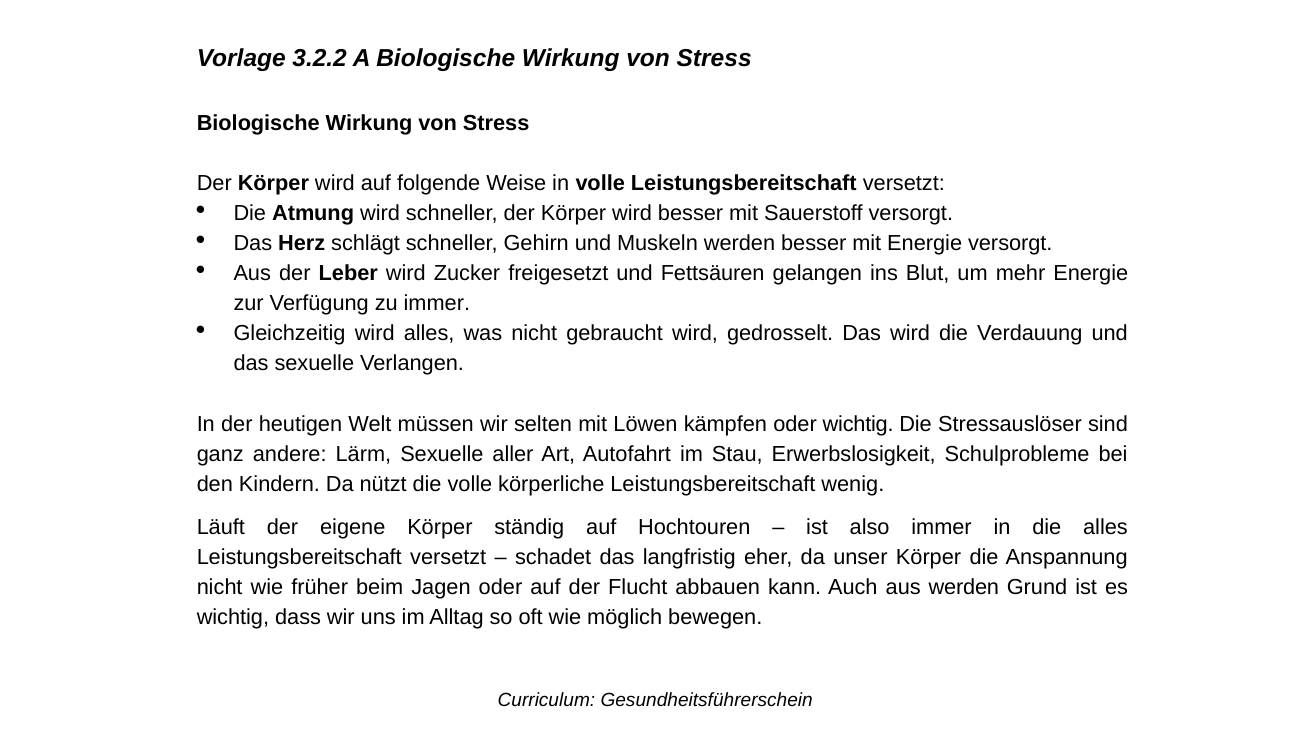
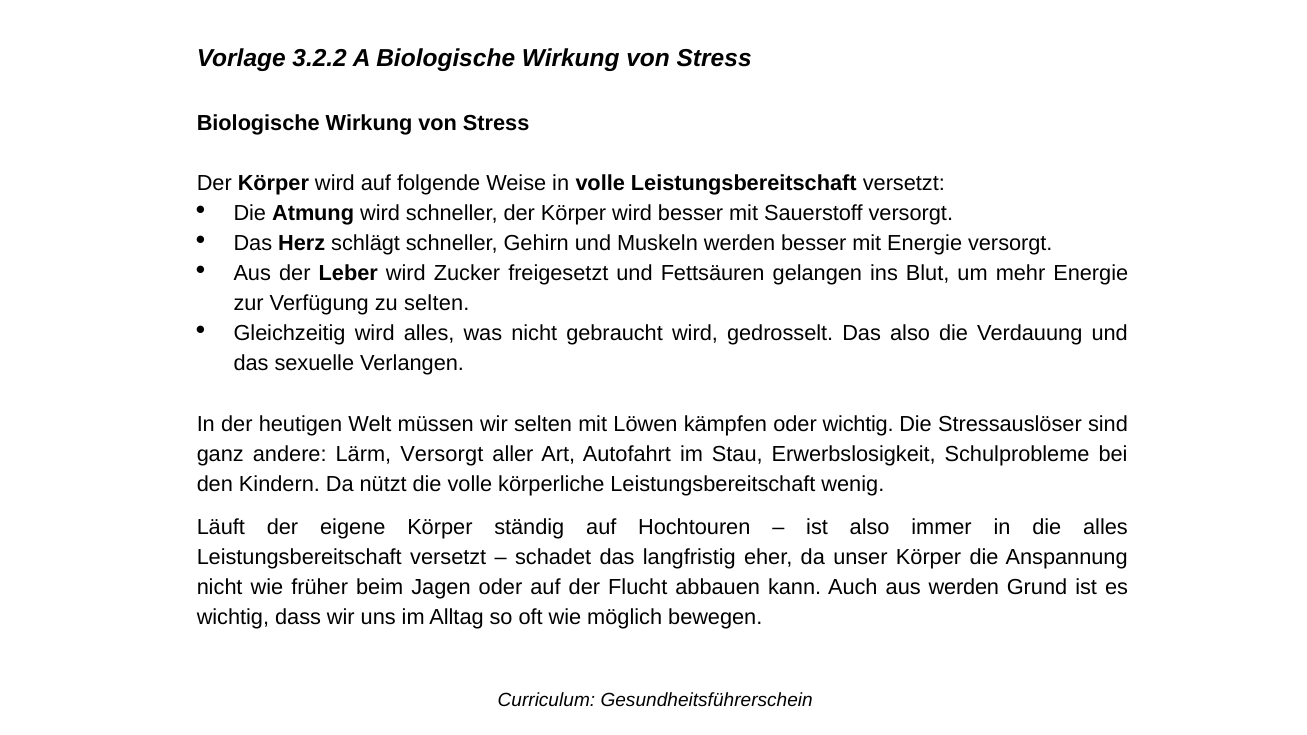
zu immer: immer -> selten
Das wird: wird -> also
Lärm Sexuelle: Sexuelle -> Versorgt
